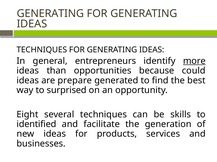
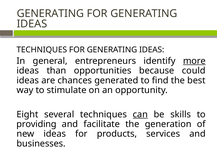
prepare: prepare -> chances
surprised: surprised -> stimulate
can underline: none -> present
identified: identified -> providing
